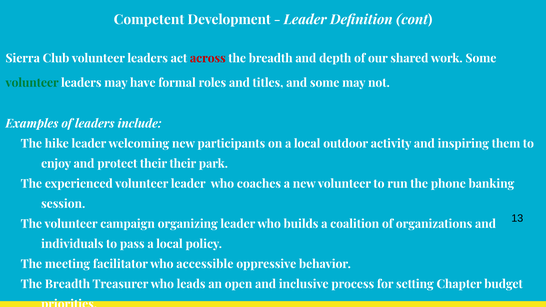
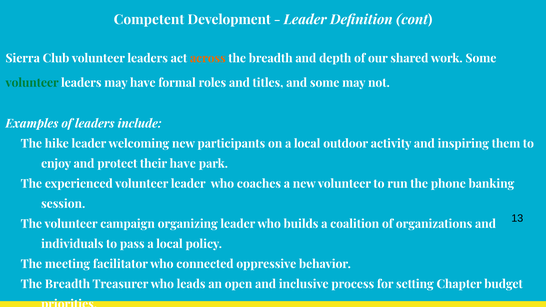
across colour: red -> orange
their their: their -> have
accessible: accessible -> connected
